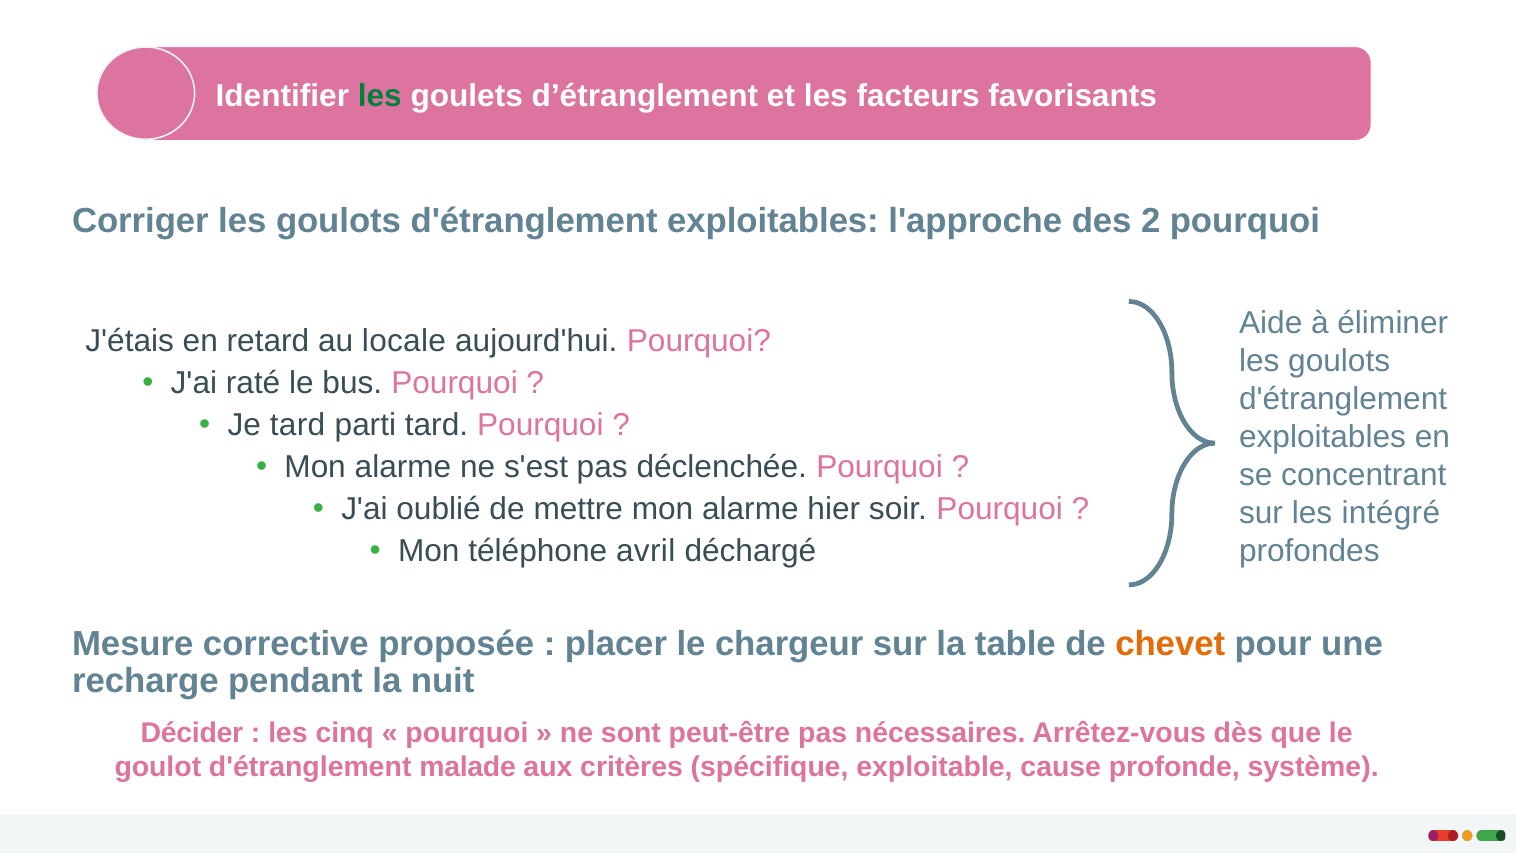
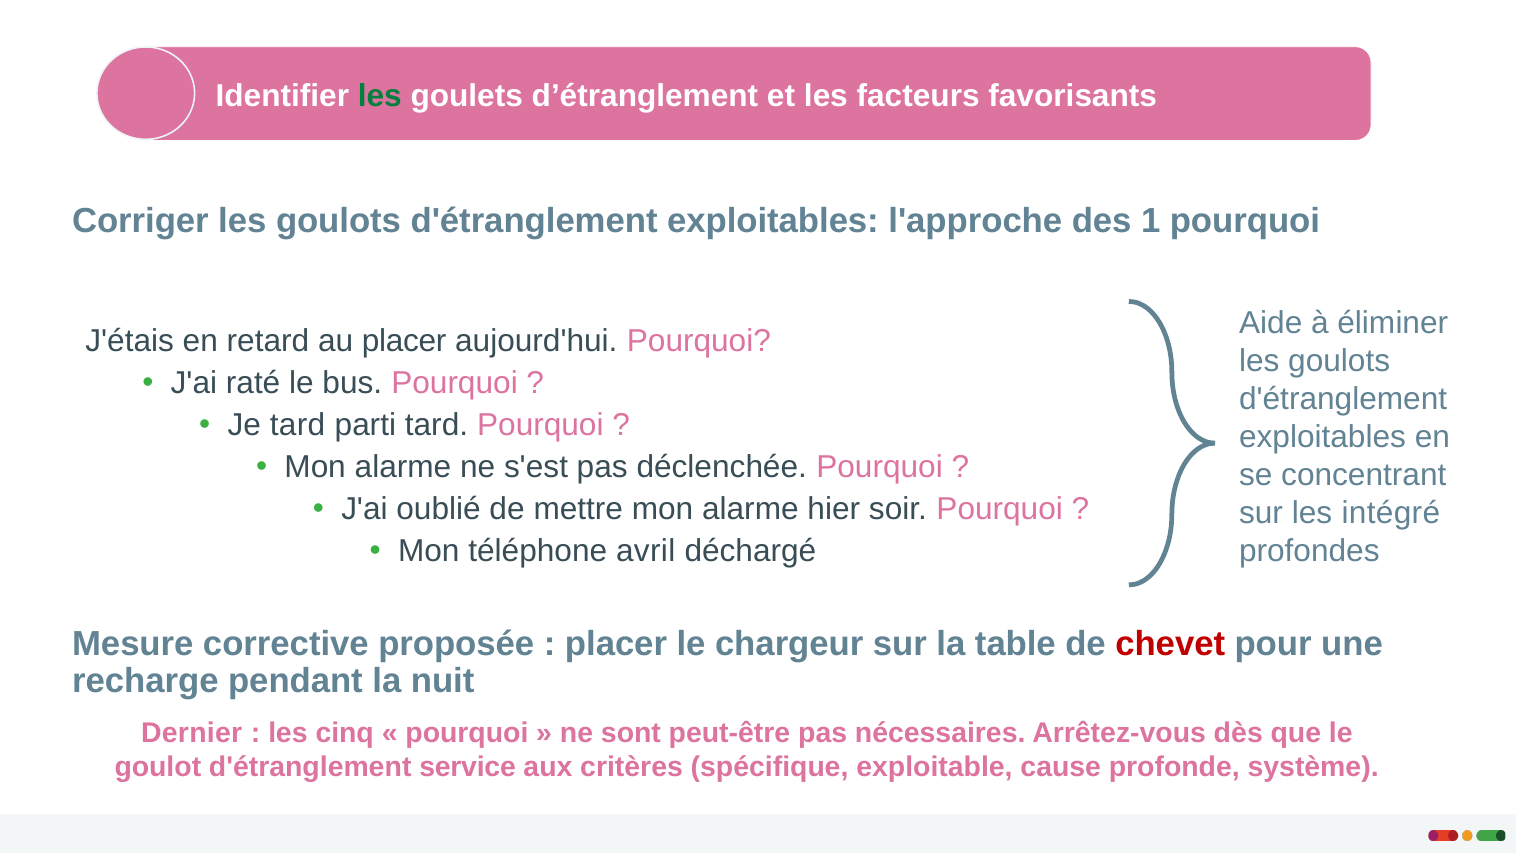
2: 2 -> 1
au locale: locale -> placer
chevet colour: orange -> red
Décider: Décider -> Dernier
malade: malade -> service
